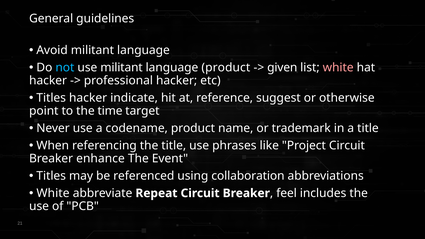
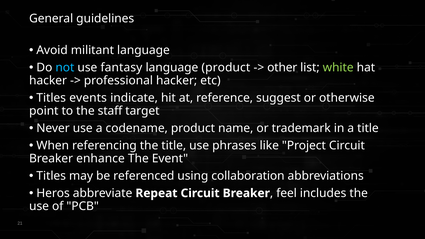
use militant: militant -> fantasy
given: given -> other
white at (338, 68) colour: pink -> light green
Titles hacker: hacker -> events
time: time -> staff
White at (53, 193): White -> Heros
